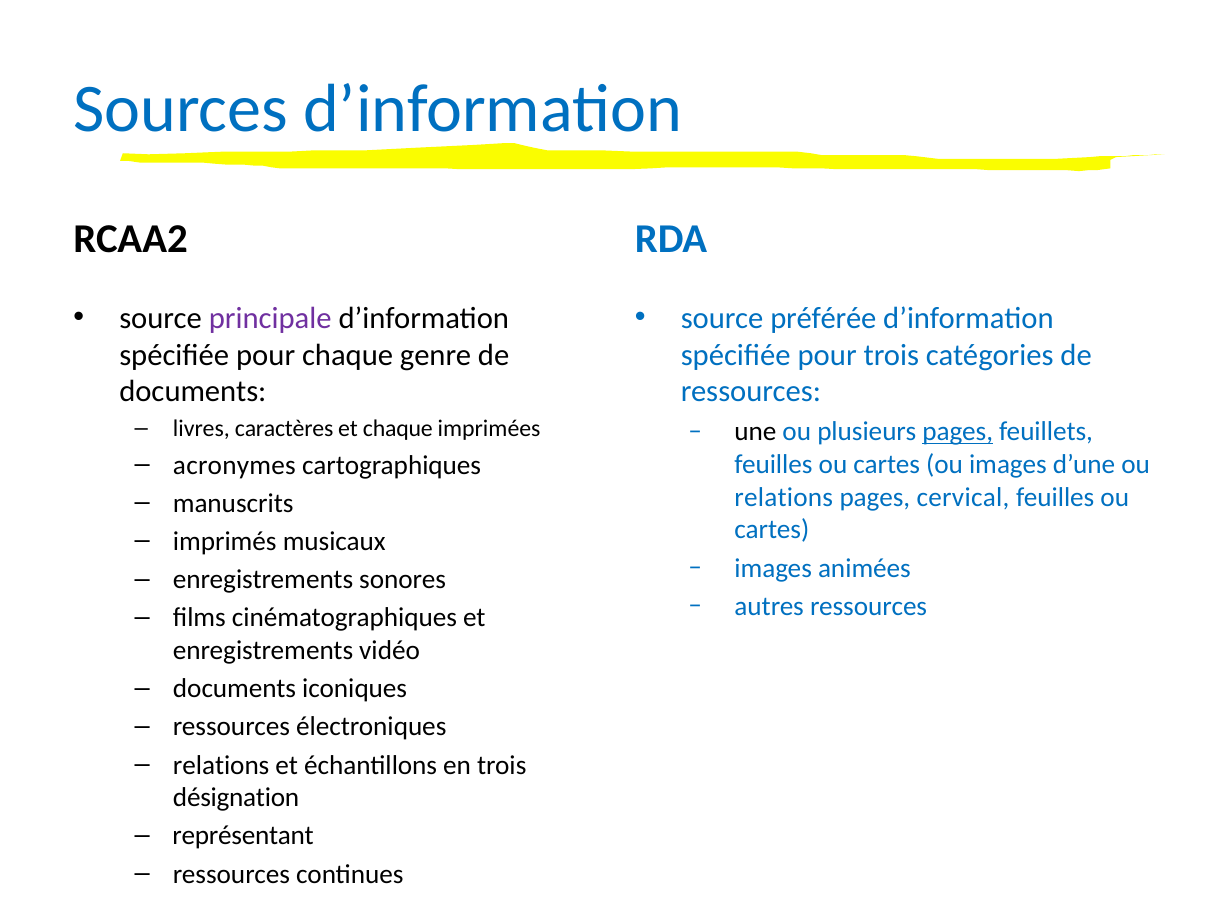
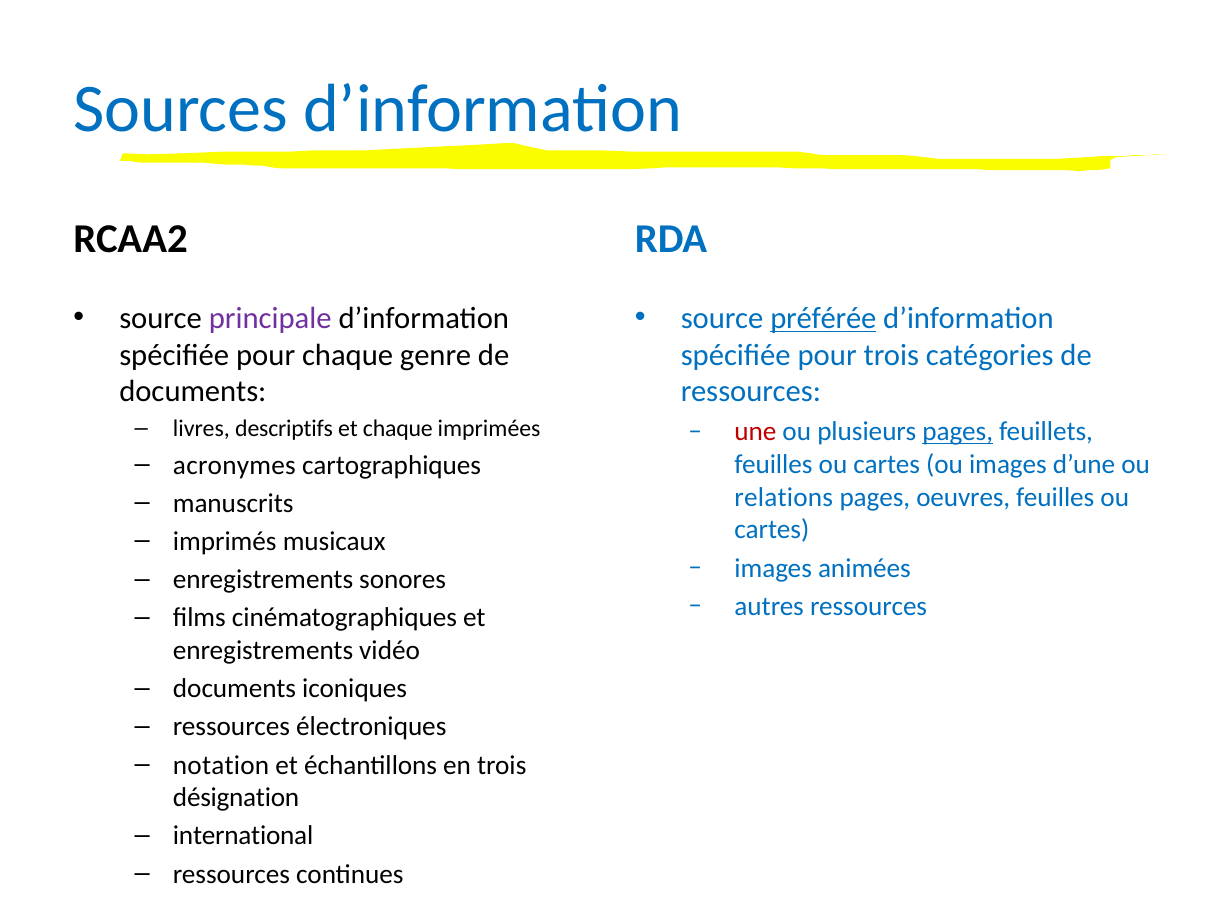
préférée underline: none -> present
caractères: caractères -> descriptifs
une colour: black -> red
cervical: cervical -> oeuvres
relations at (221, 765): relations -> notation
représentant: représentant -> international
